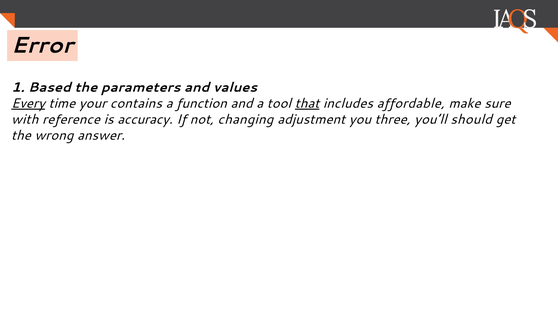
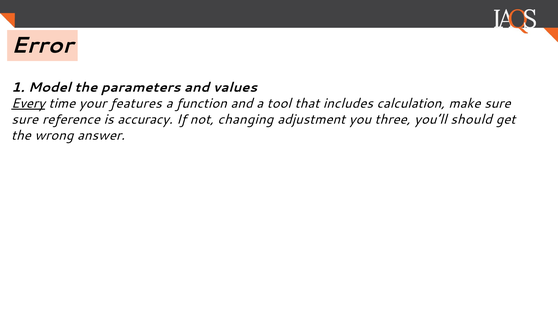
Based: Based -> Model
contains: contains -> features
that underline: present -> none
affordable: affordable -> calculation
with at (25, 119): with -> sure
